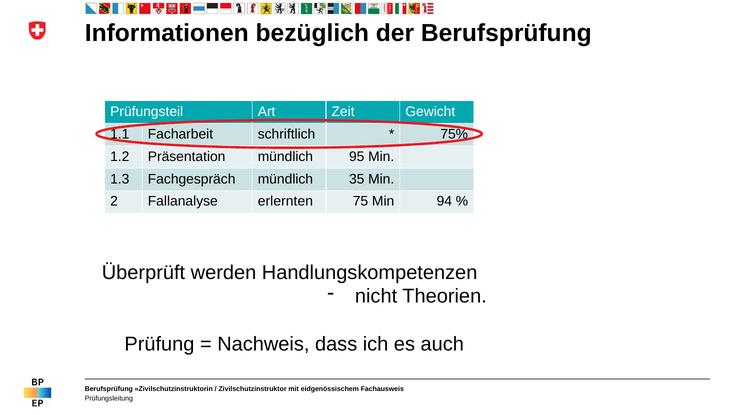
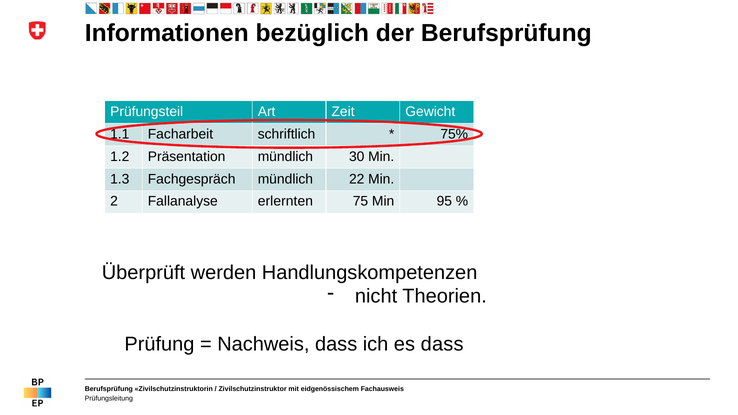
95: 95 -> 30
35: 35 -> 22
94: 94 -> 95
es auch: auch -> dass
